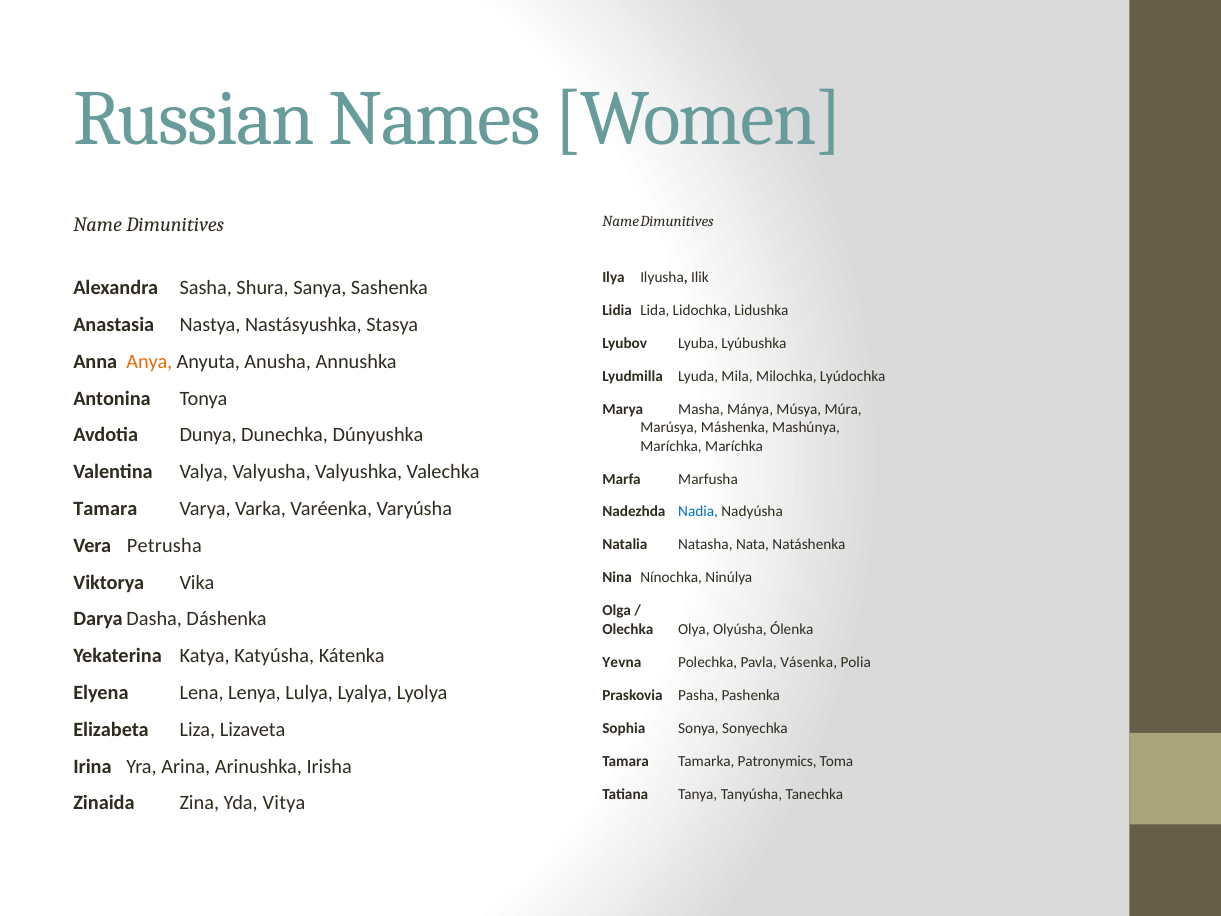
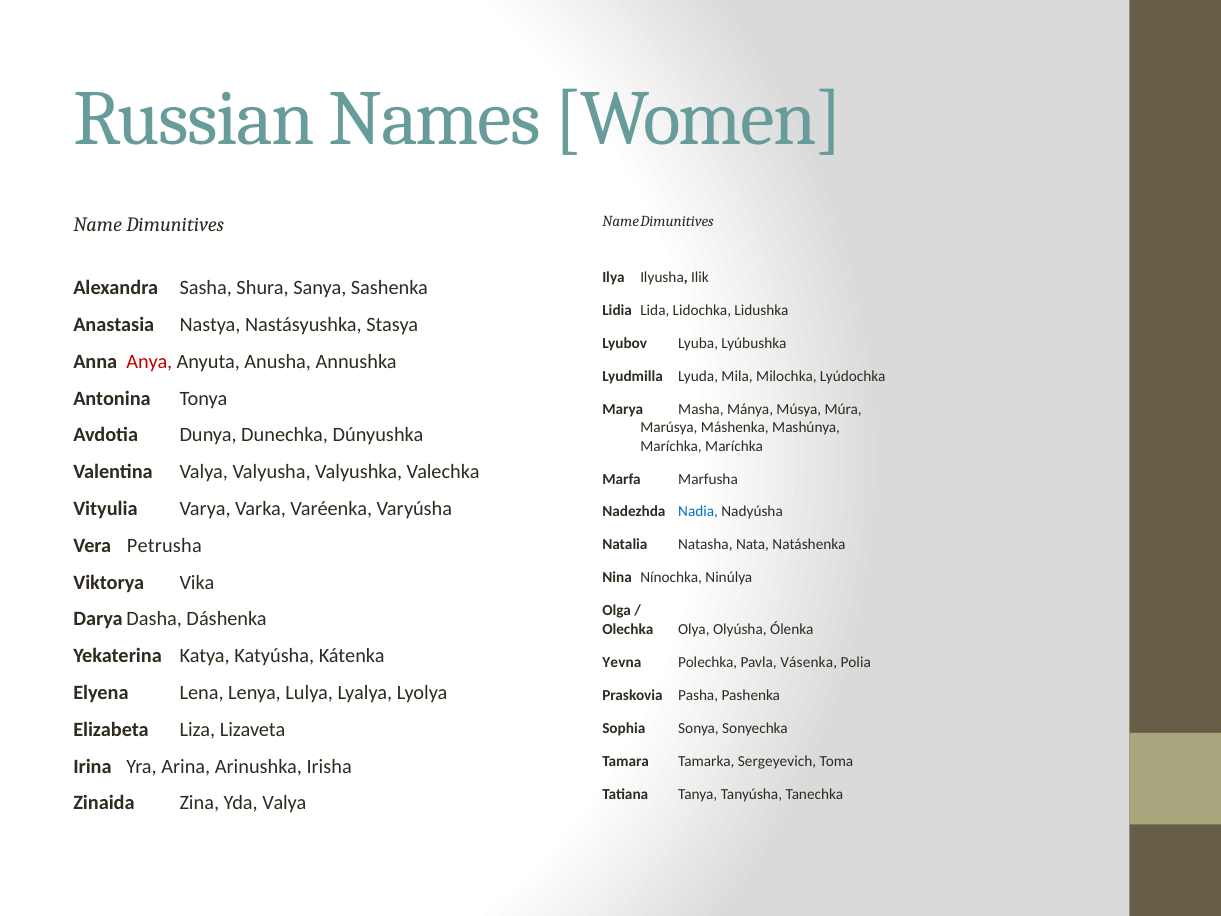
Anya colour: orange -> red
Tamara at (105, 509): Tamara -> Vityulia
Patronymics: Patronymics -> Sergeyevich
Yda Vitya: Vitya -> Valya
